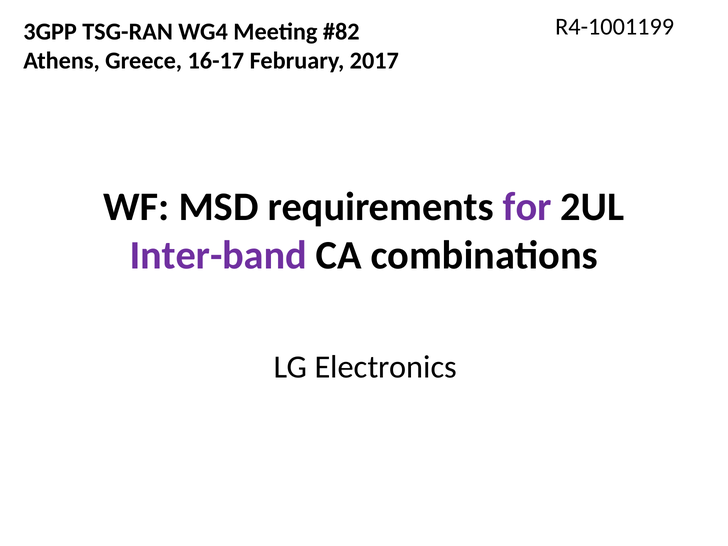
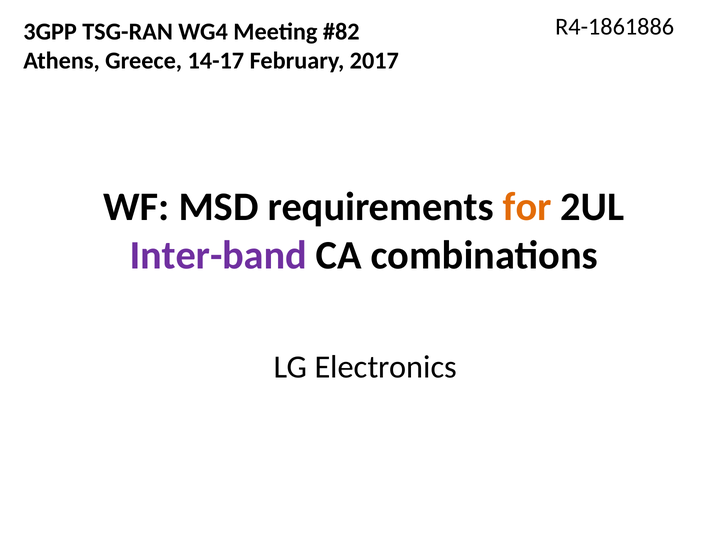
R4-1001199: R4-1001199 -> R4-1861886
16-17: 16-17 -> 14-17
for colour: purple -> orange
